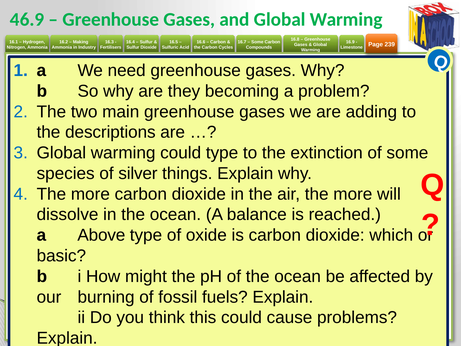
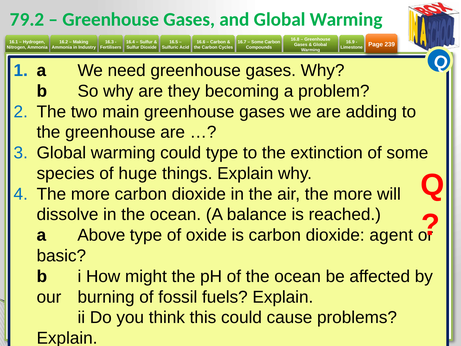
46.9: 46.9 -> 79.2
the descriptions: descriptions -> greenhouse
silver: silver -> huge
which: which -> agent
